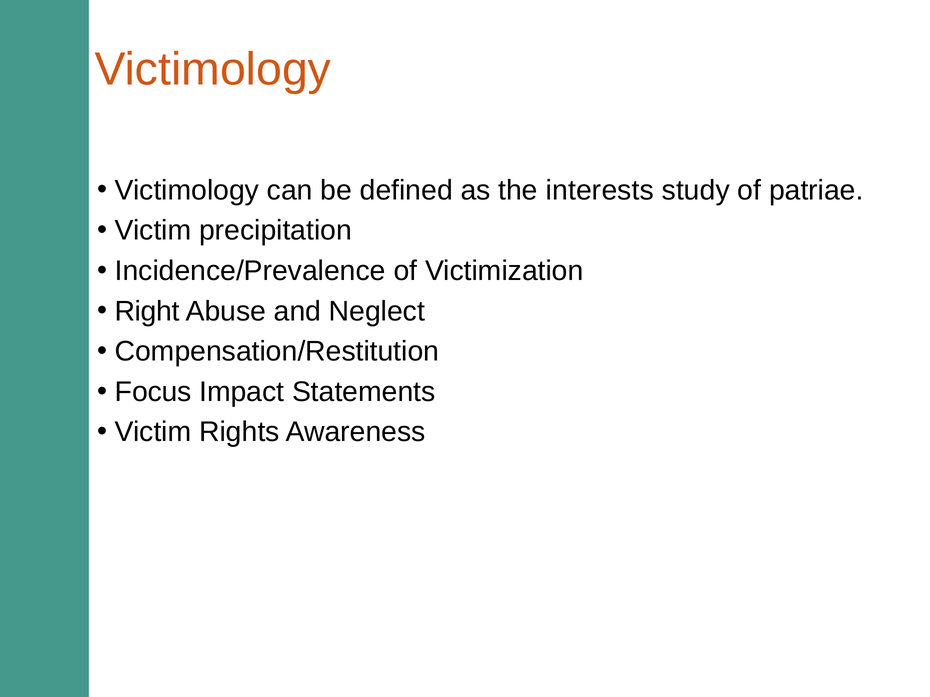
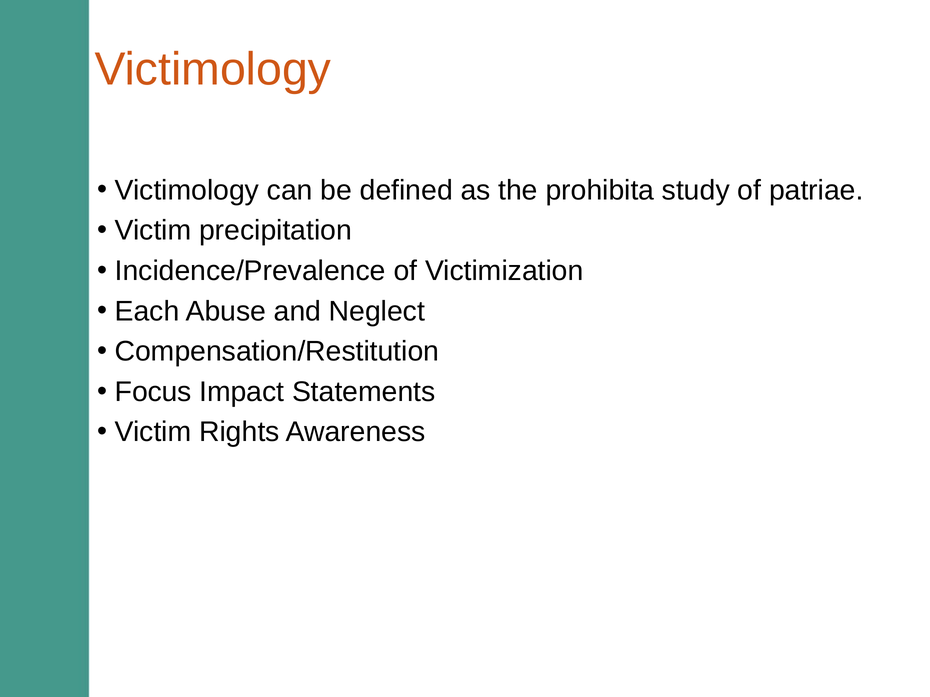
interests: interests -> prohibita
Right: Right -> Each
